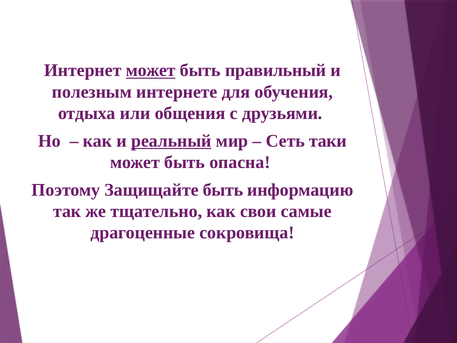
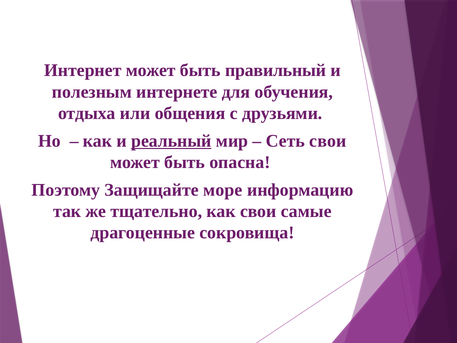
может at (151, 70) underline: present -> none
Сеть таки: таки -> свои
Защищайте быть: быть -> море
